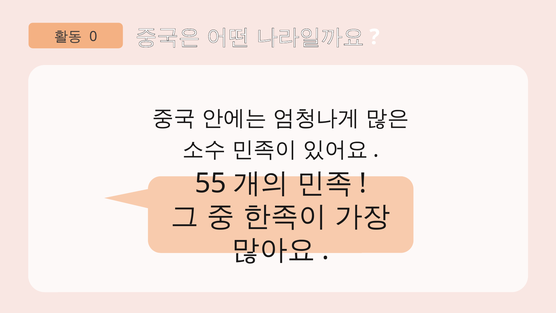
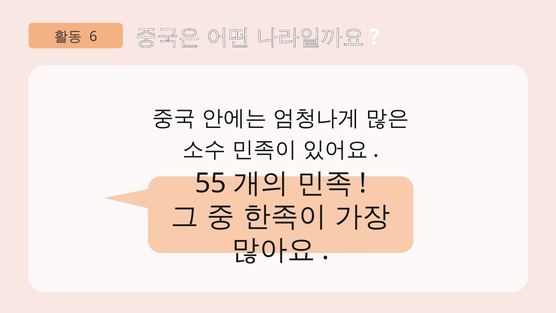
0: 0 -> 6
